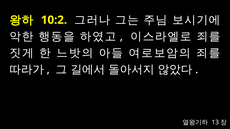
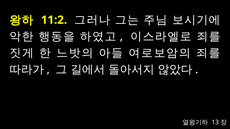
10:2: 10:2 -> 11:2
